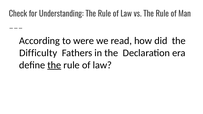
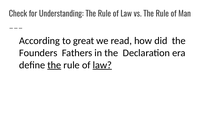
were: were -> great
Difficulty: Difficulty -> Founders
law at (102, 65) underline: none -> present
